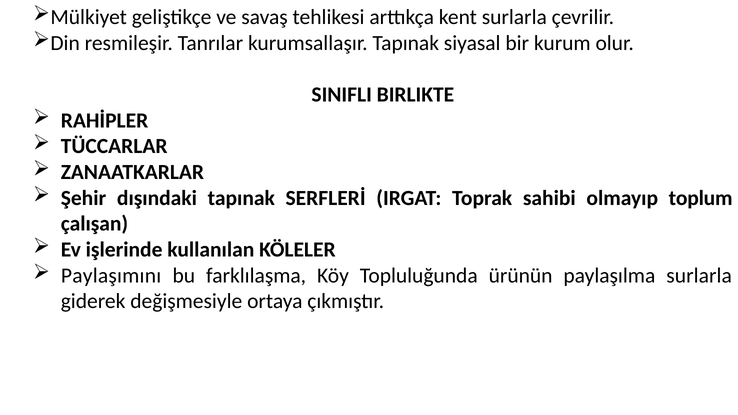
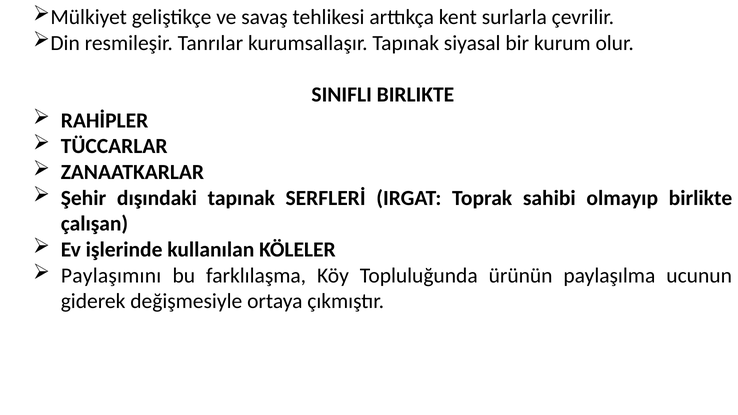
olmayıp toplum: toplum -> birlikte
paylaşılma surlarla: surlarla -> ucunun
